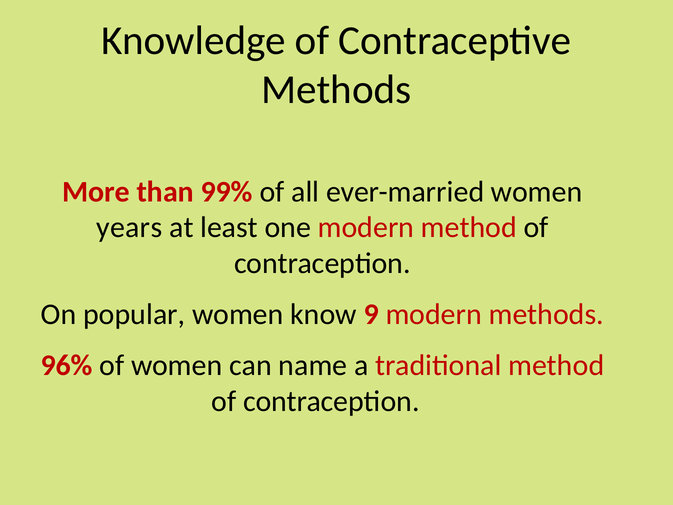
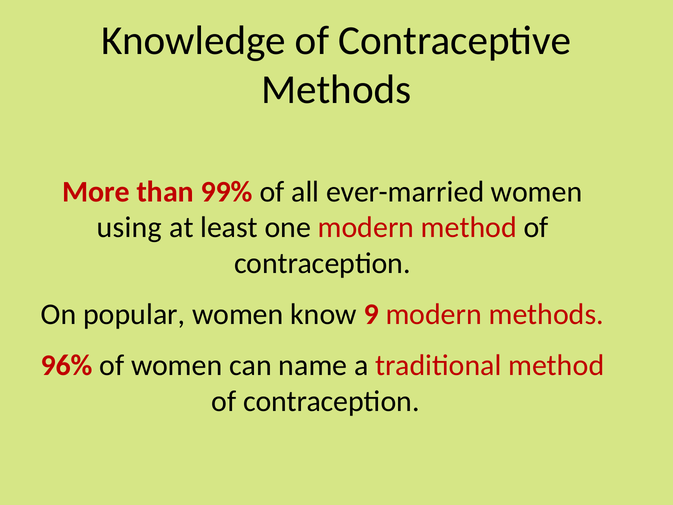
years: years -> using
